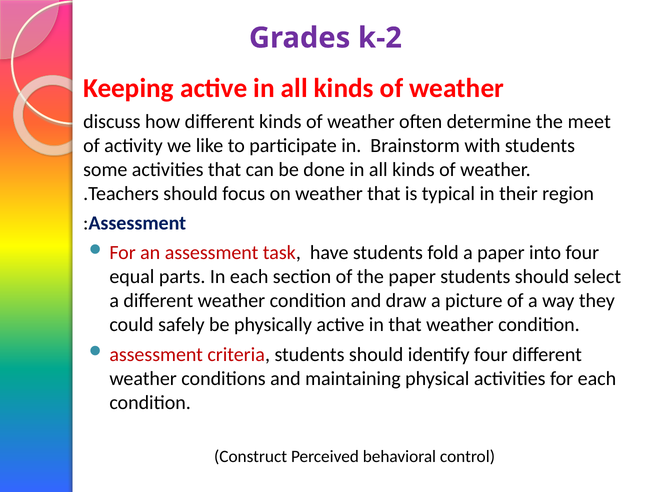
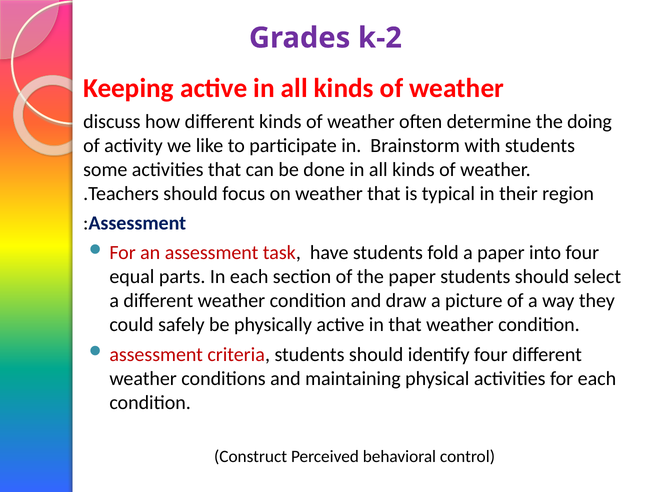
meet: meet -> doing
